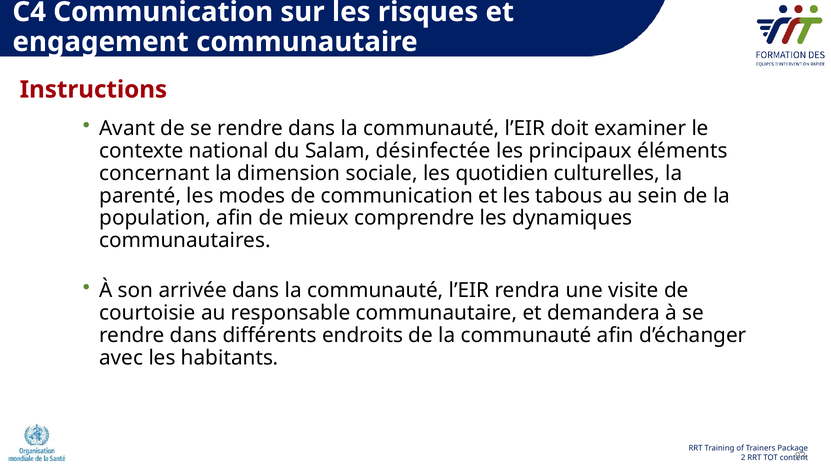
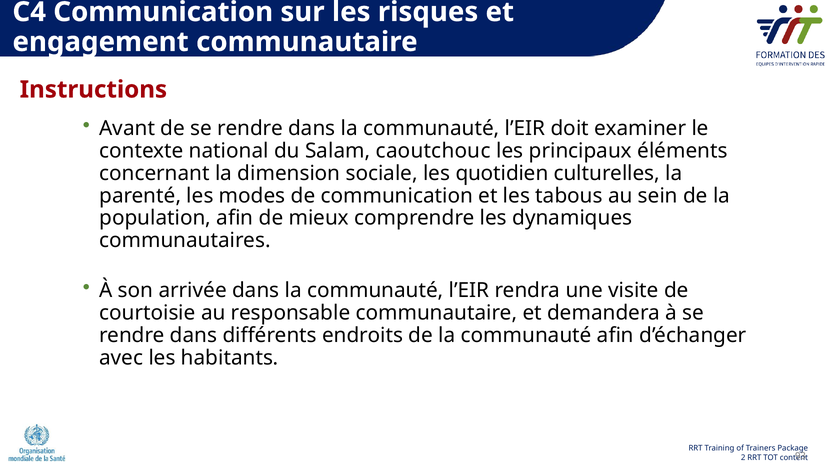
désinfectée: désinfectée -> caoutchouc
